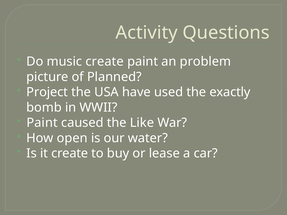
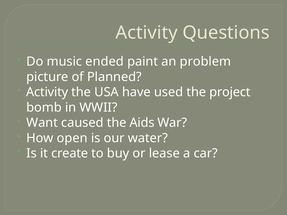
music create: create -> ended
Project at (47, 92): Project -> Activity
exactly: exactly -> project
Paint at (42, 123): Paint -> Want
Like: Like -> Aids
